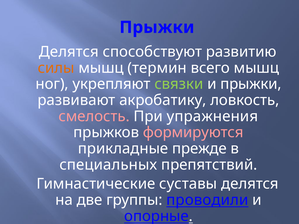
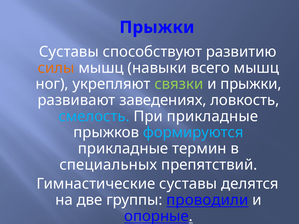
Делятся at (69, 52): Делятся -> Суставы
термин: термин -> навыки
акробатику: акробатику -> заведениях
смелость colour: pink -> light blue
При упражнения: упражнения -> прикладные
формируются colour: pink -> light blue
прежде: прежде -> термин
